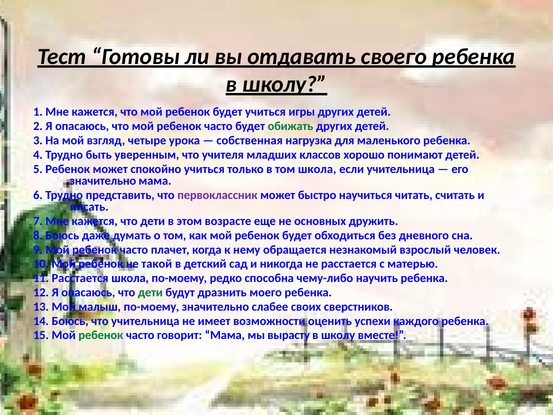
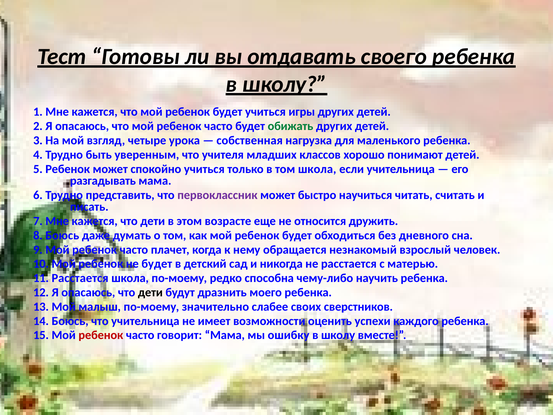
значительно at (103, 181): значительно -> разгадывать
основных: основных -> относится
не такой: такой -> будет
дети at (150, 292) colour: green -> black
ребенок at (101, 335) colour: green -> red
вырасту: вырасту -> ошибку
